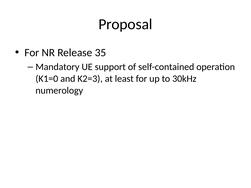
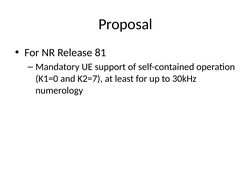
35: 35 -> 81
K2=3: K2=3 -> K2=7
